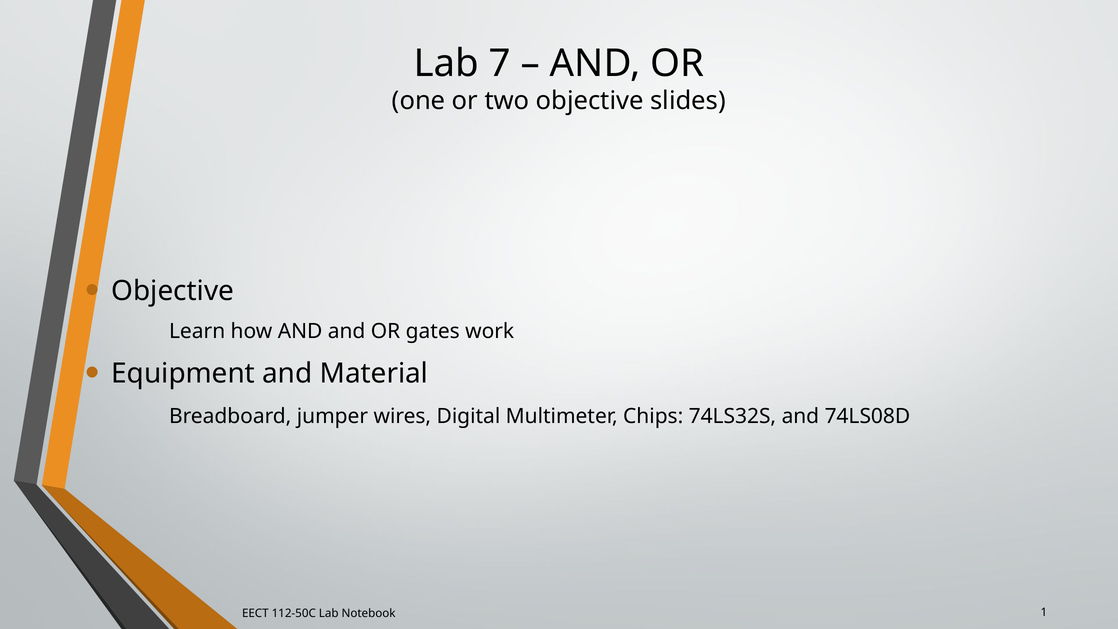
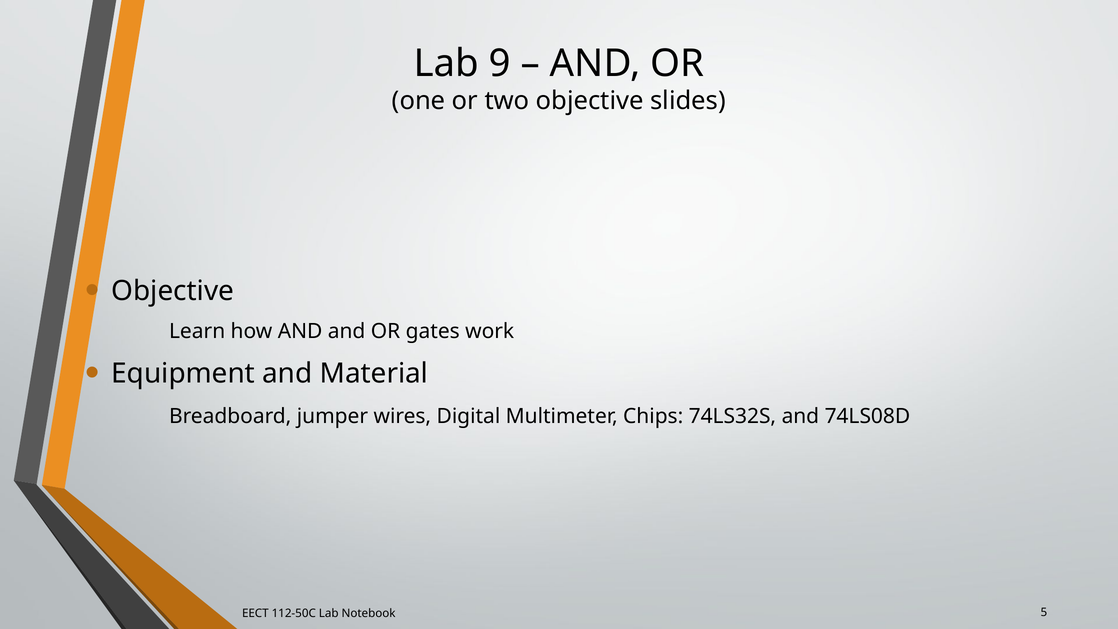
7: 7 -> 9
1: 1 -> 5
